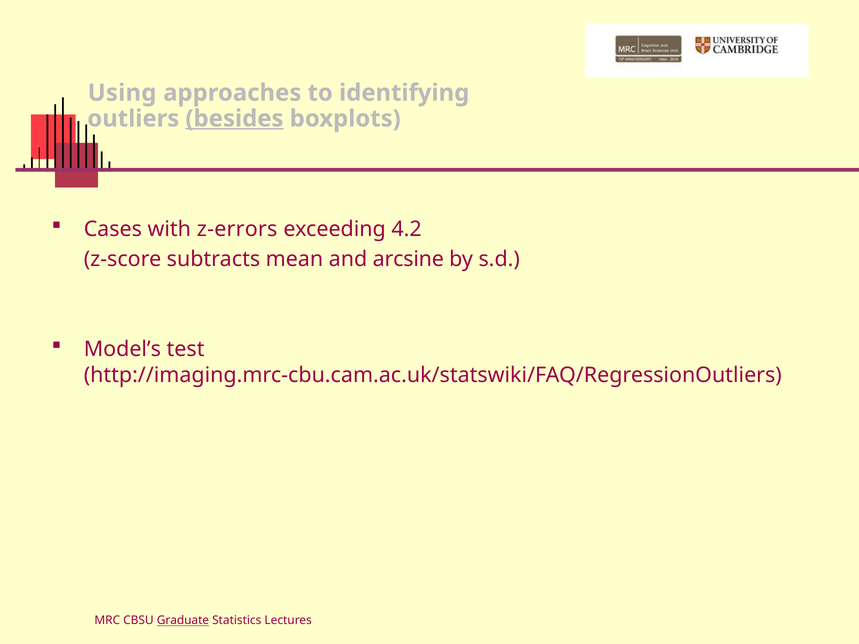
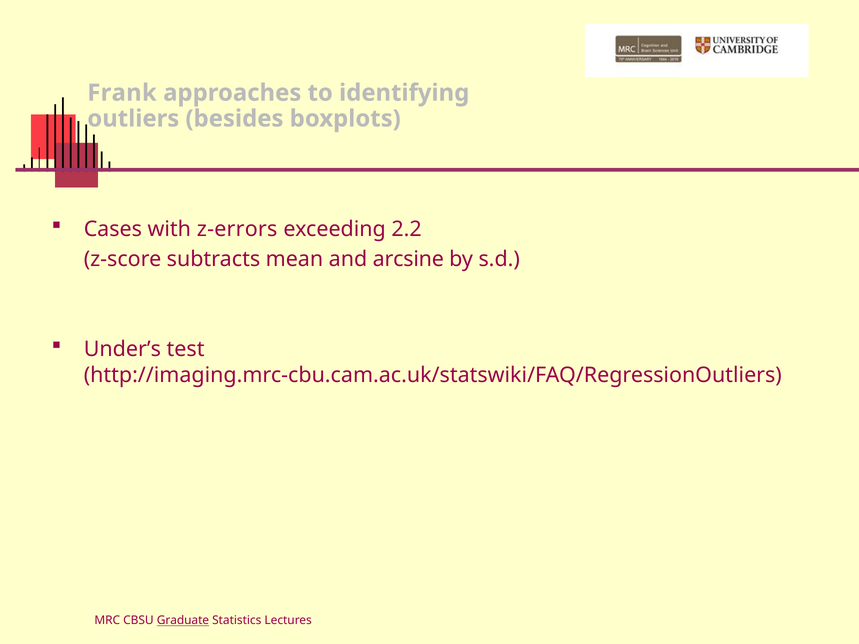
Using: Using -> Frank
besides underline: present -> none
4.2: 4.2 -> 2.2
Model’s: Model’s -> Under’s
